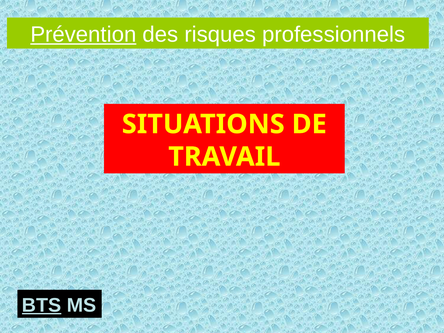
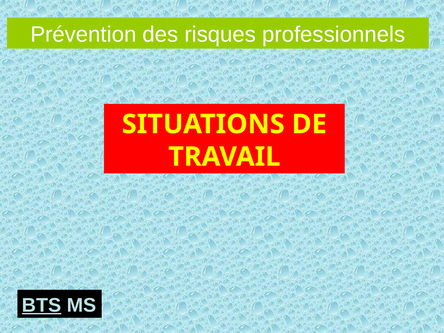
Prévention underline: present -> none
